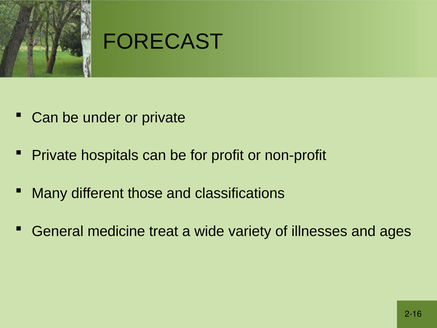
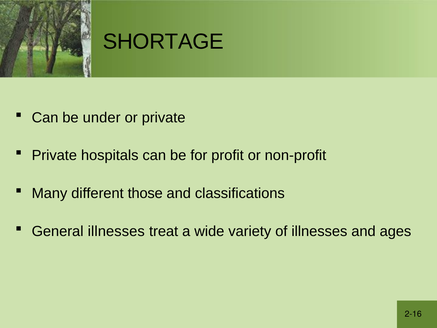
FORECAST: FORECAST -> SHORTAGE
General medicine: medicine -> illnesses
